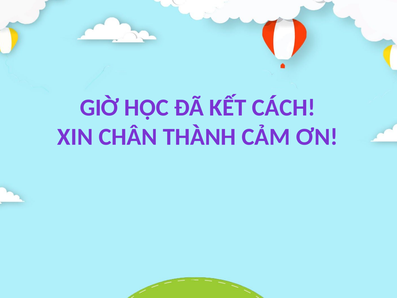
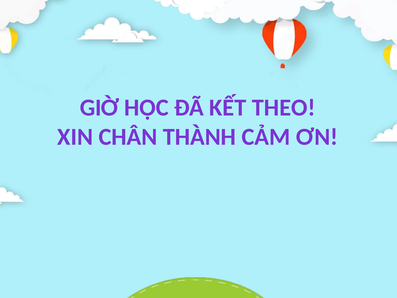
CÁCH: CÁCH -> THEO
